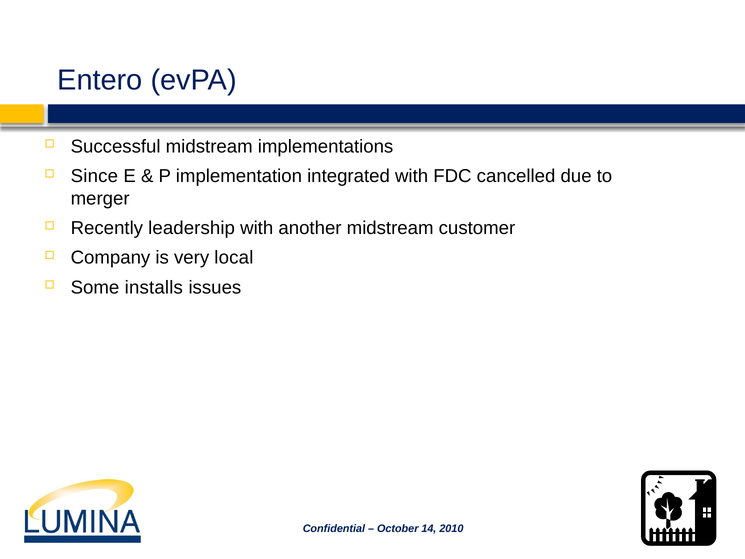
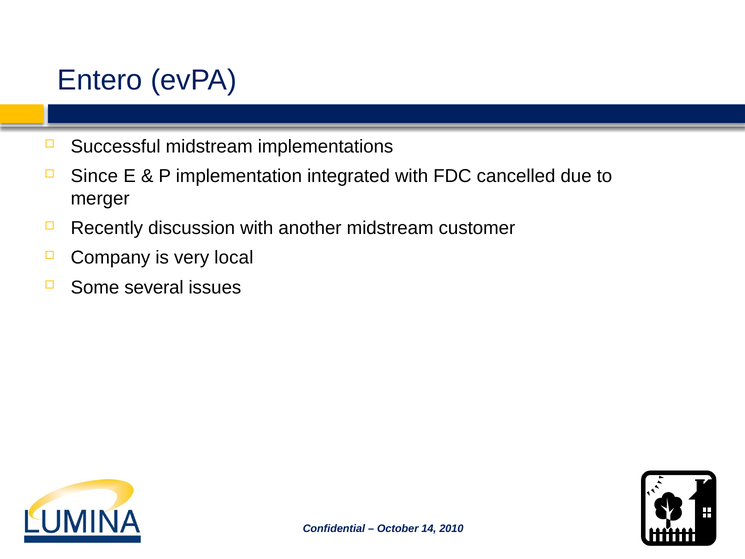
leadership: leadership -> discussion
installs: installs -> several
